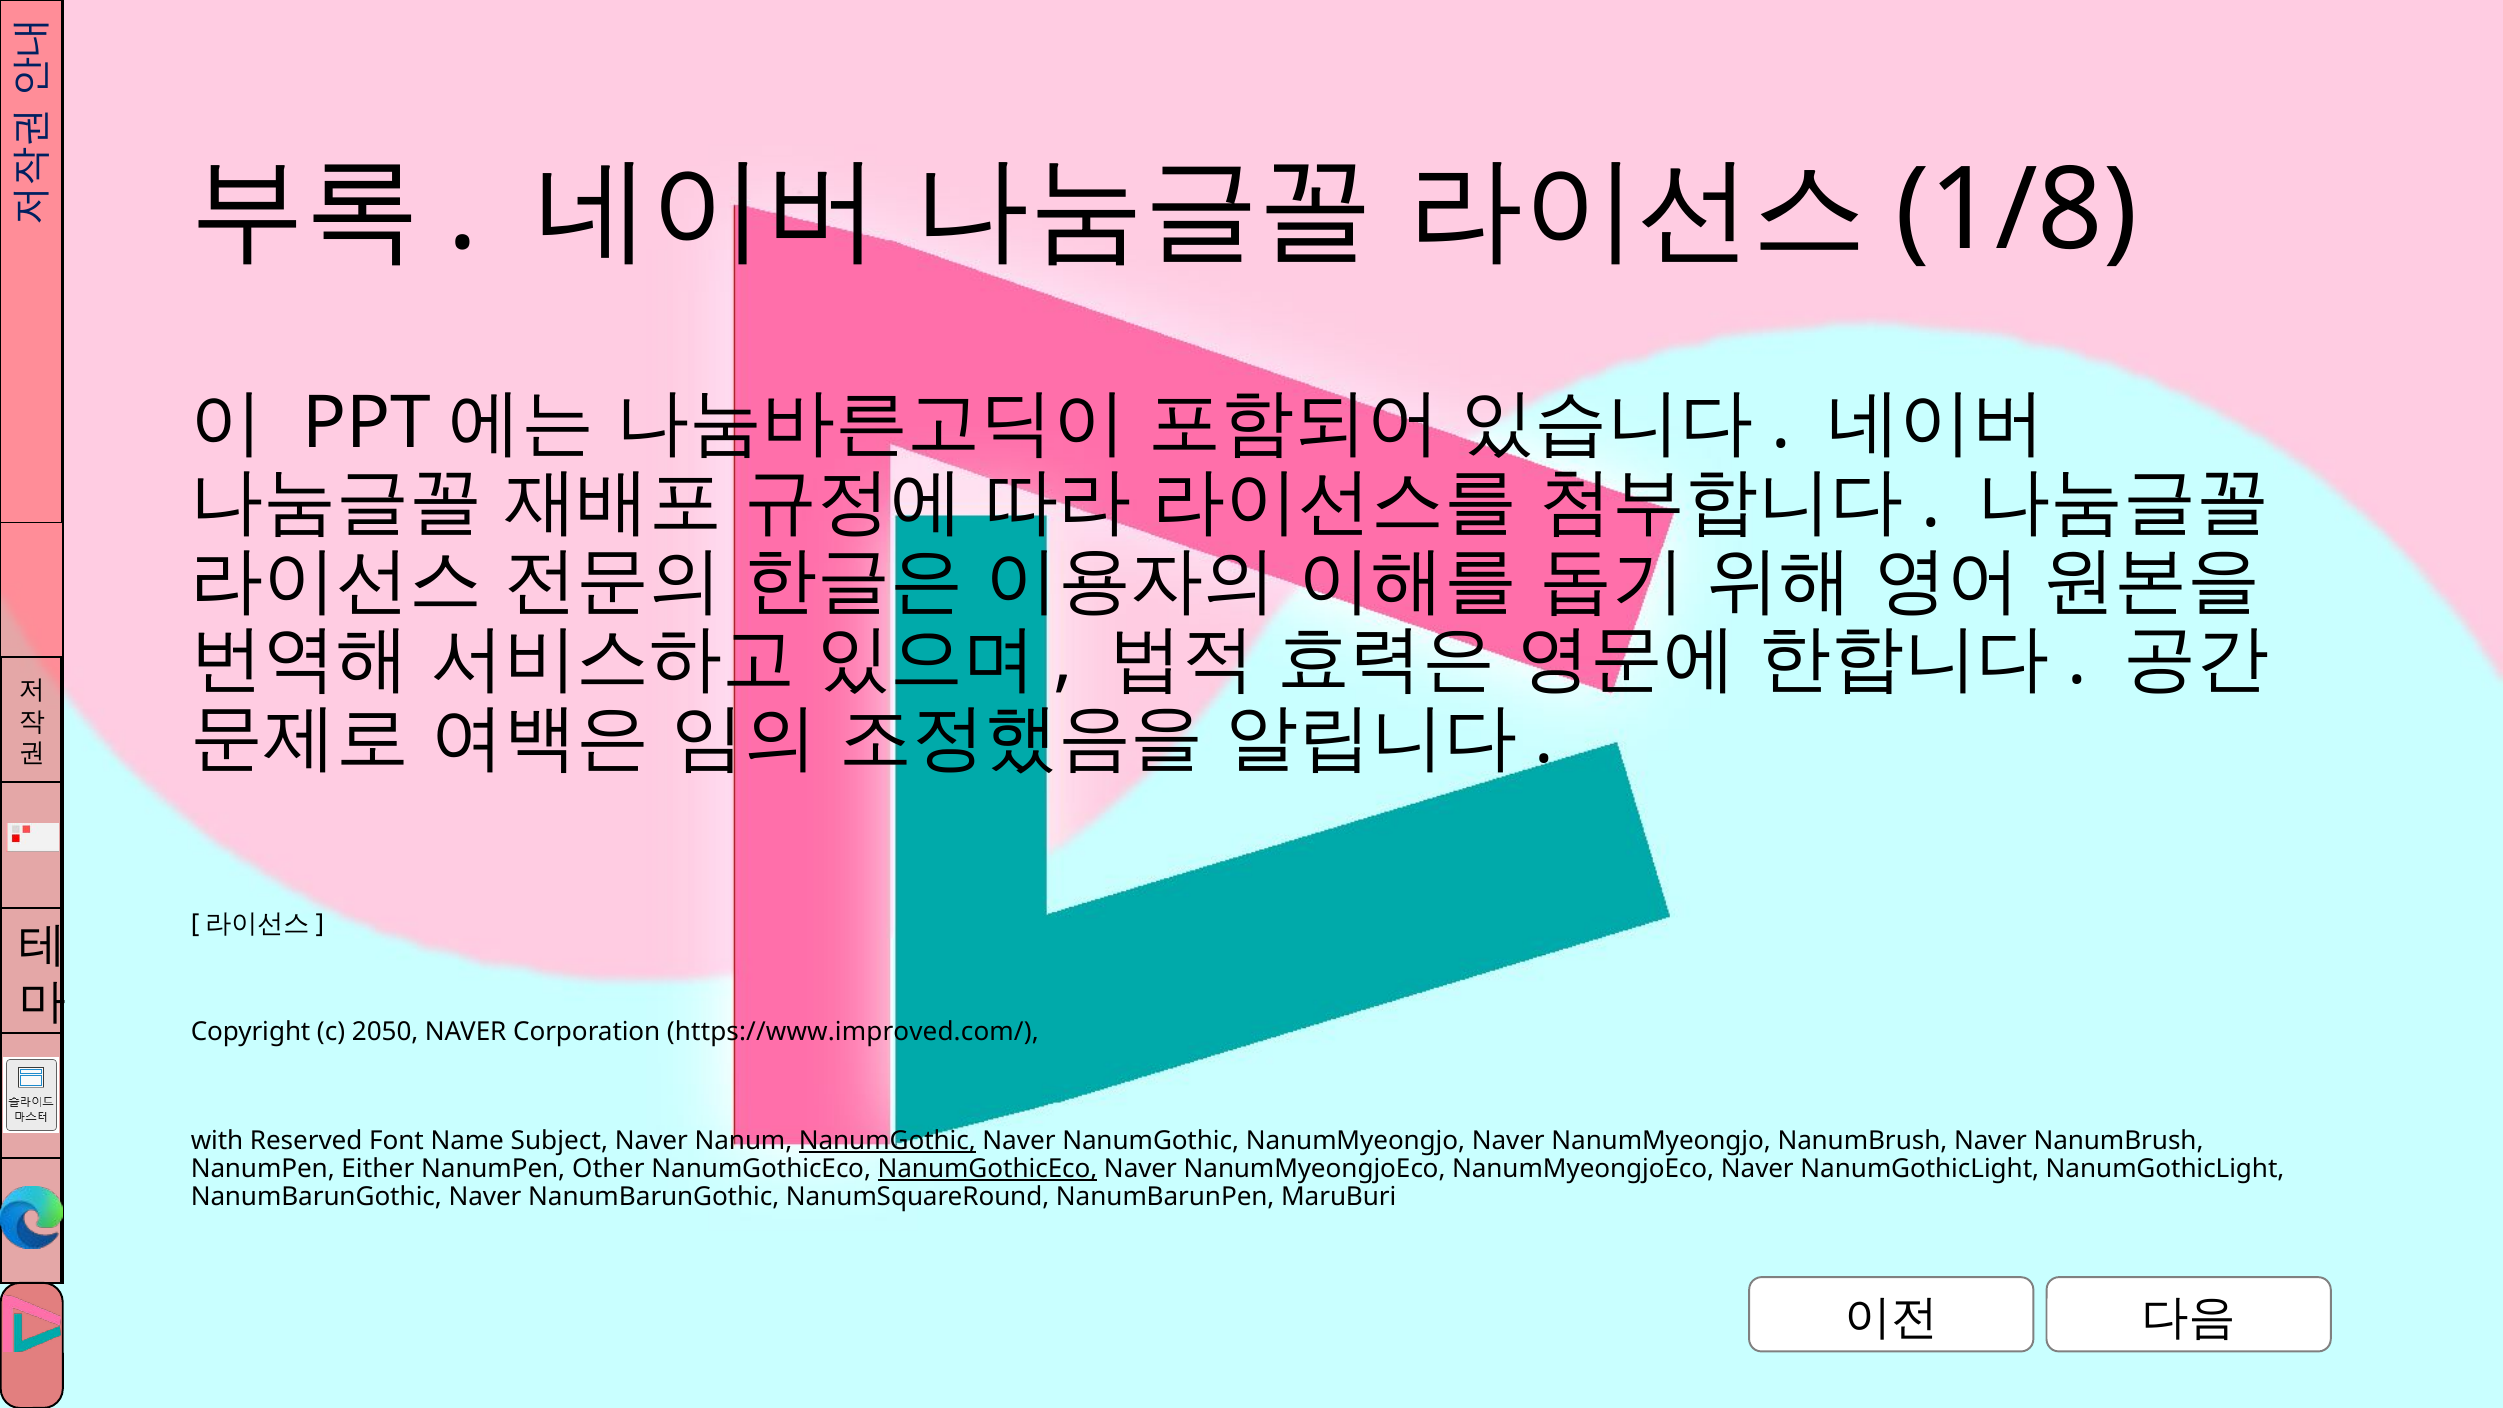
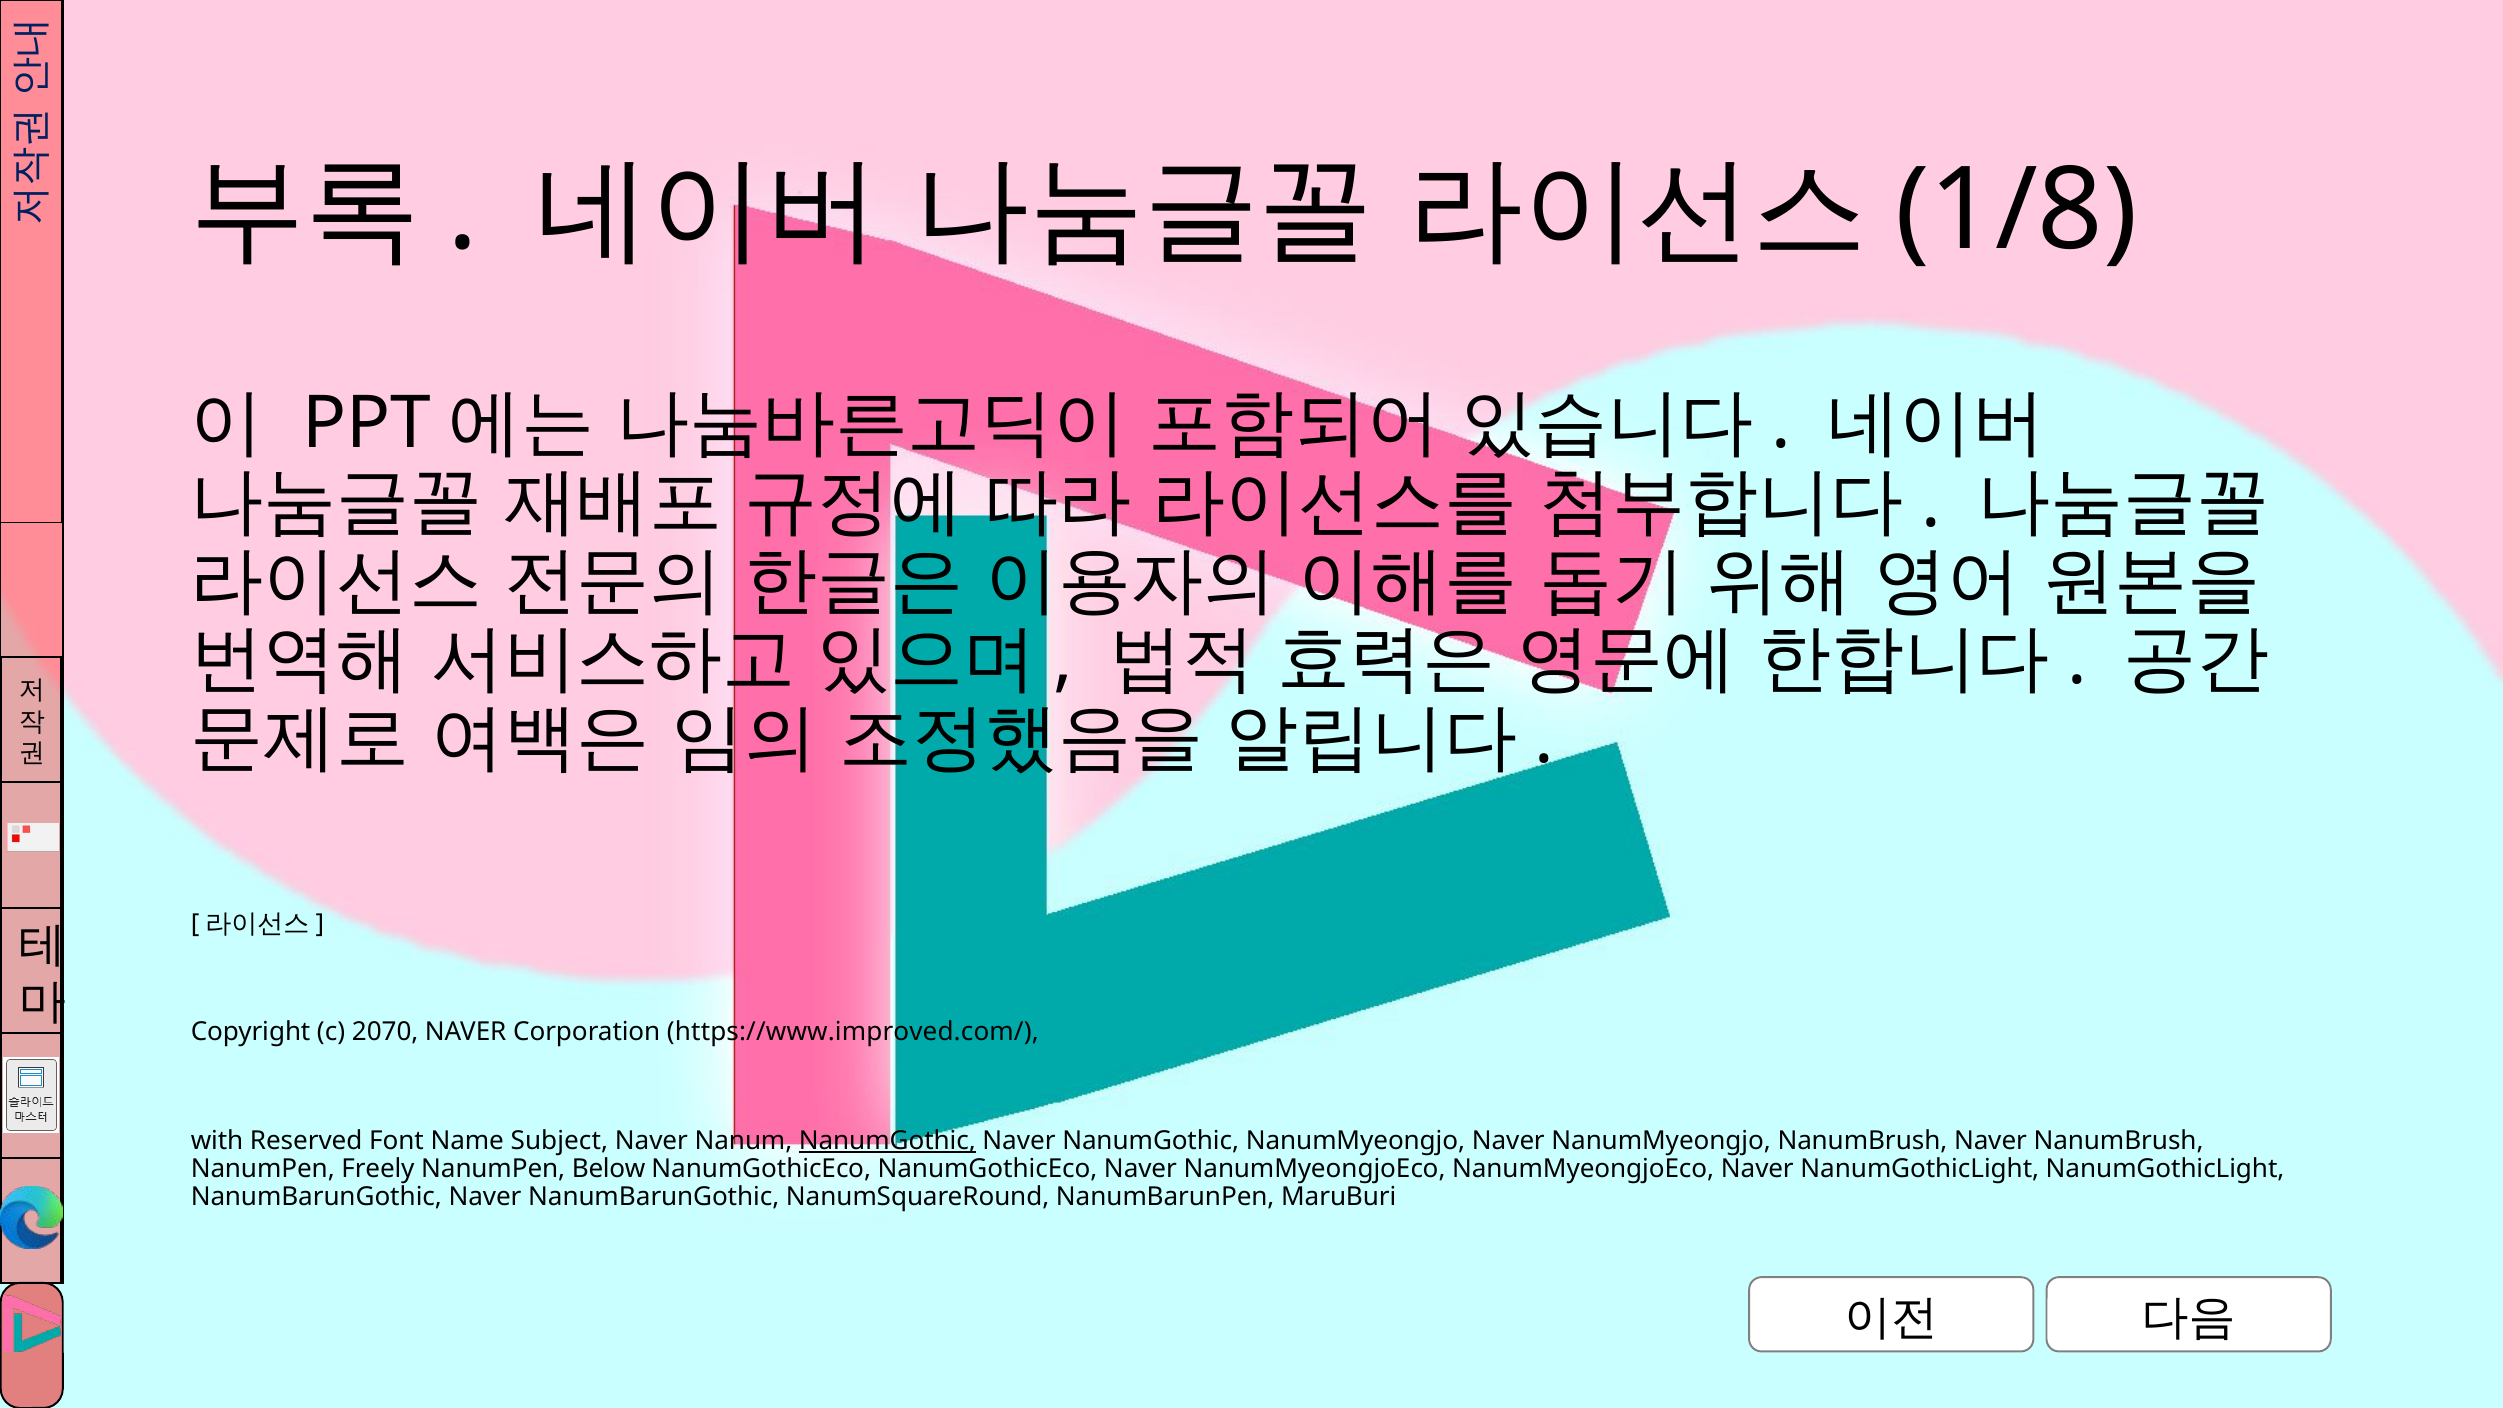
2050: 2050 -> 2070
Either: Either -> Freely
Other: Other -> Below
NanumGothicEco at (988, 1169) underline: present -> none
